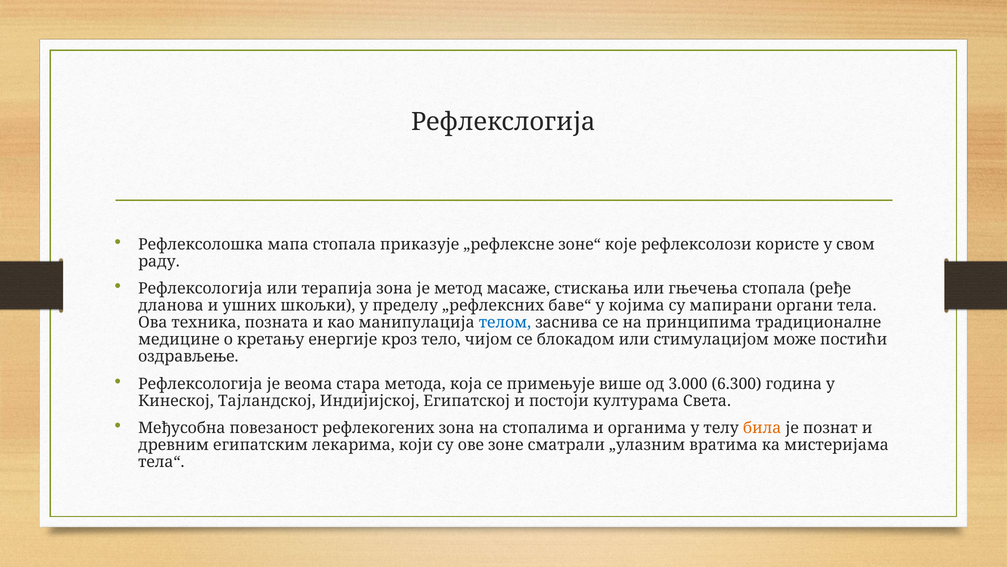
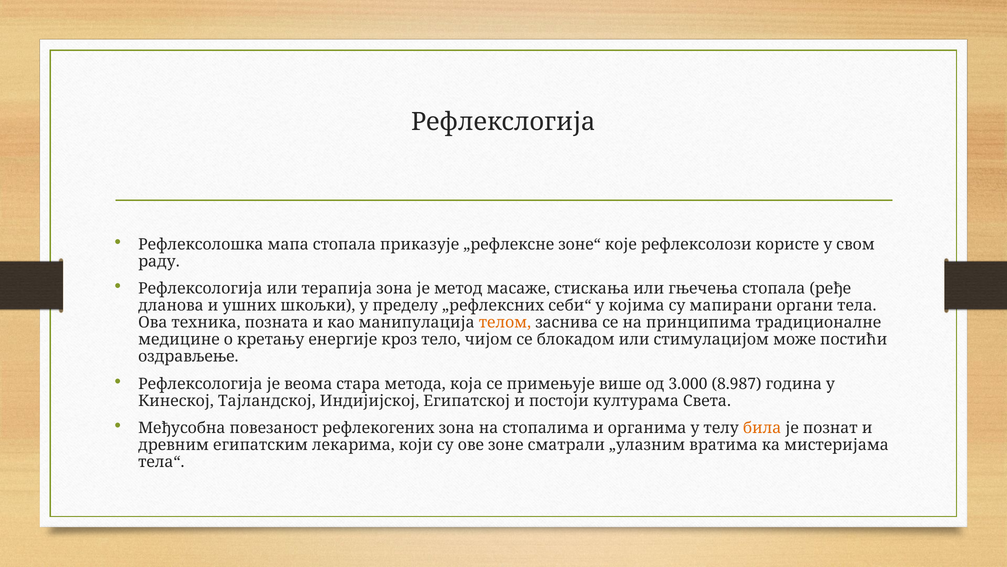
баве“: баве“ -> себи“
телом colour: blue -> orange
6.300: 6.300 -> 8.987
